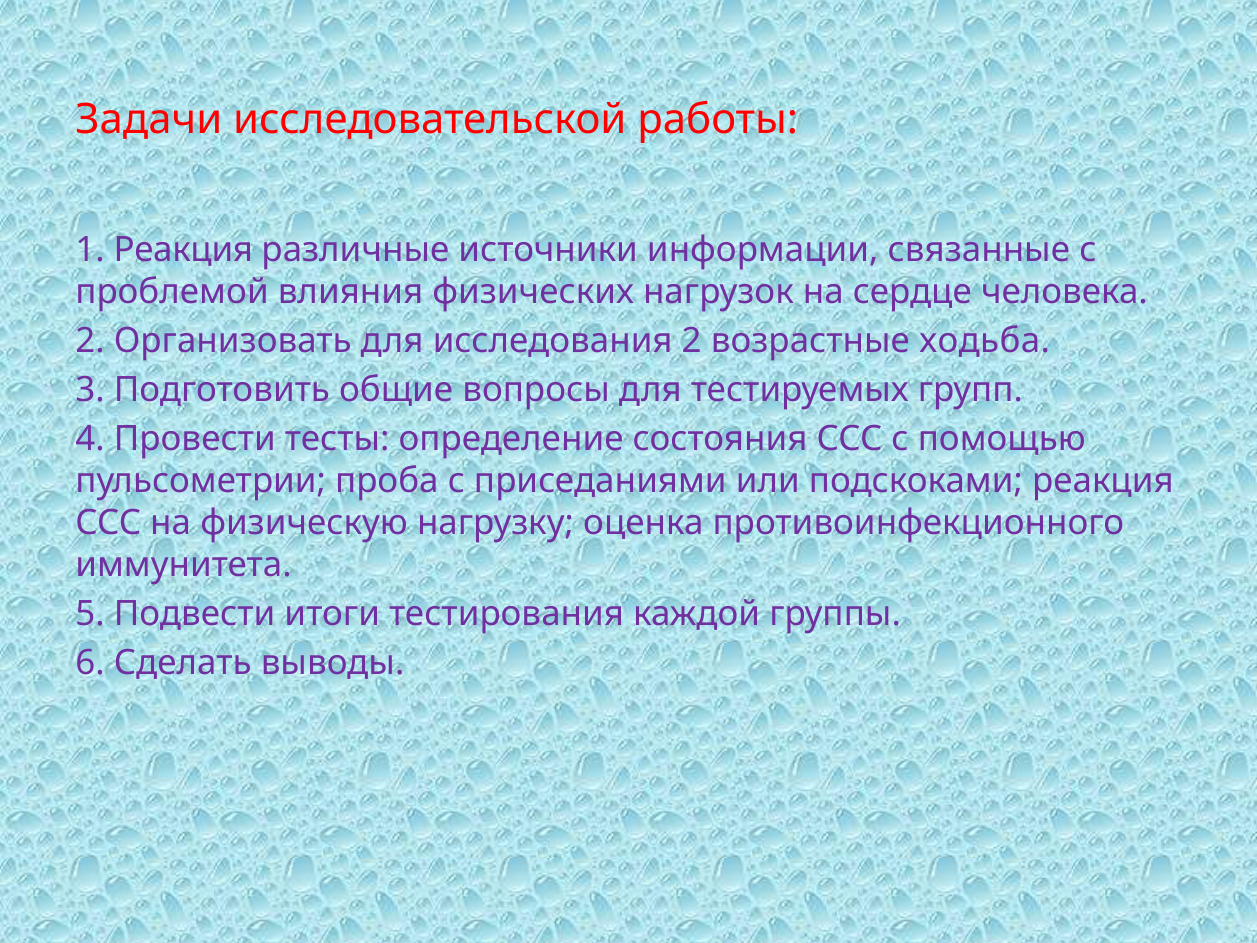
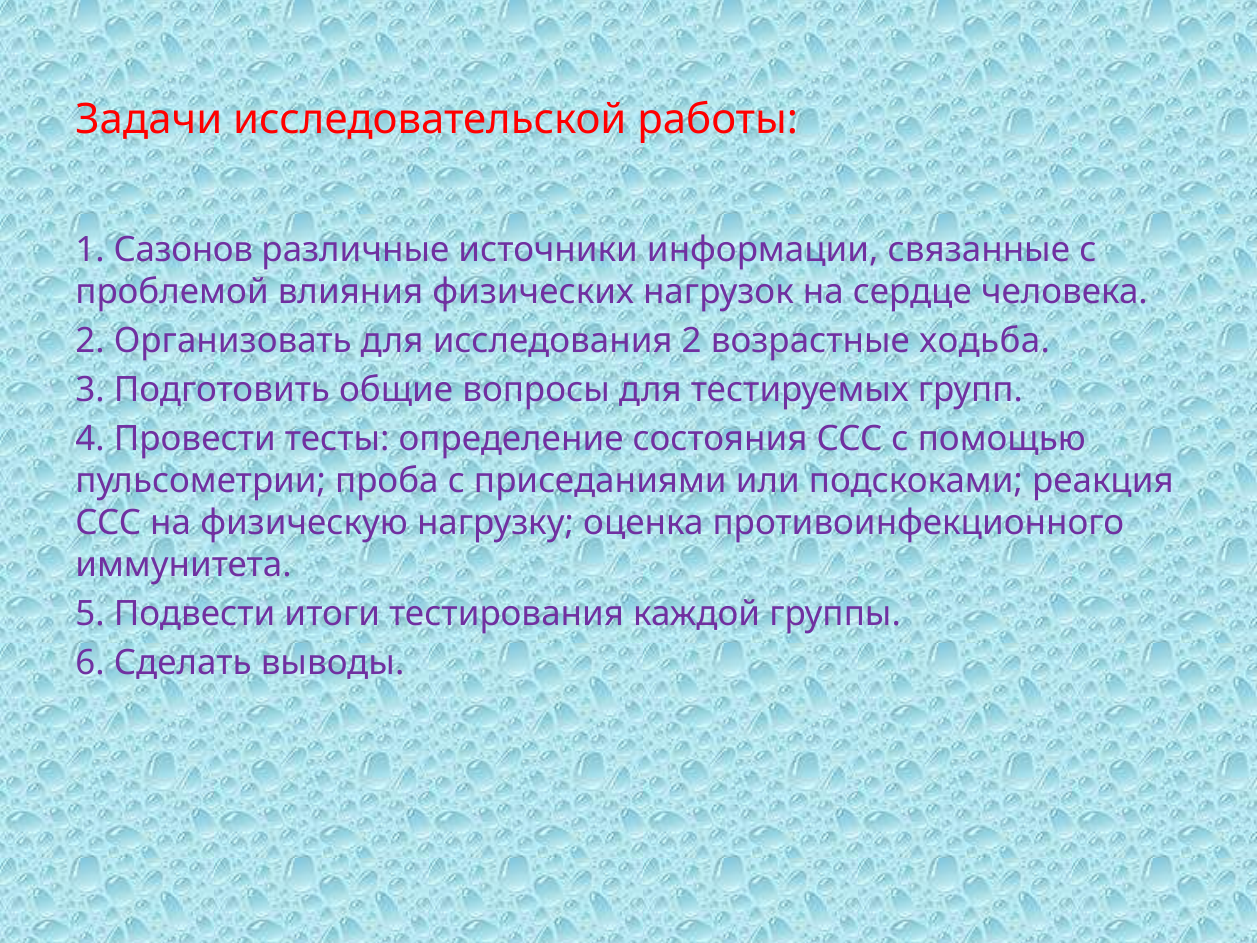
1 Реакция: Реакция -> Сазонов
